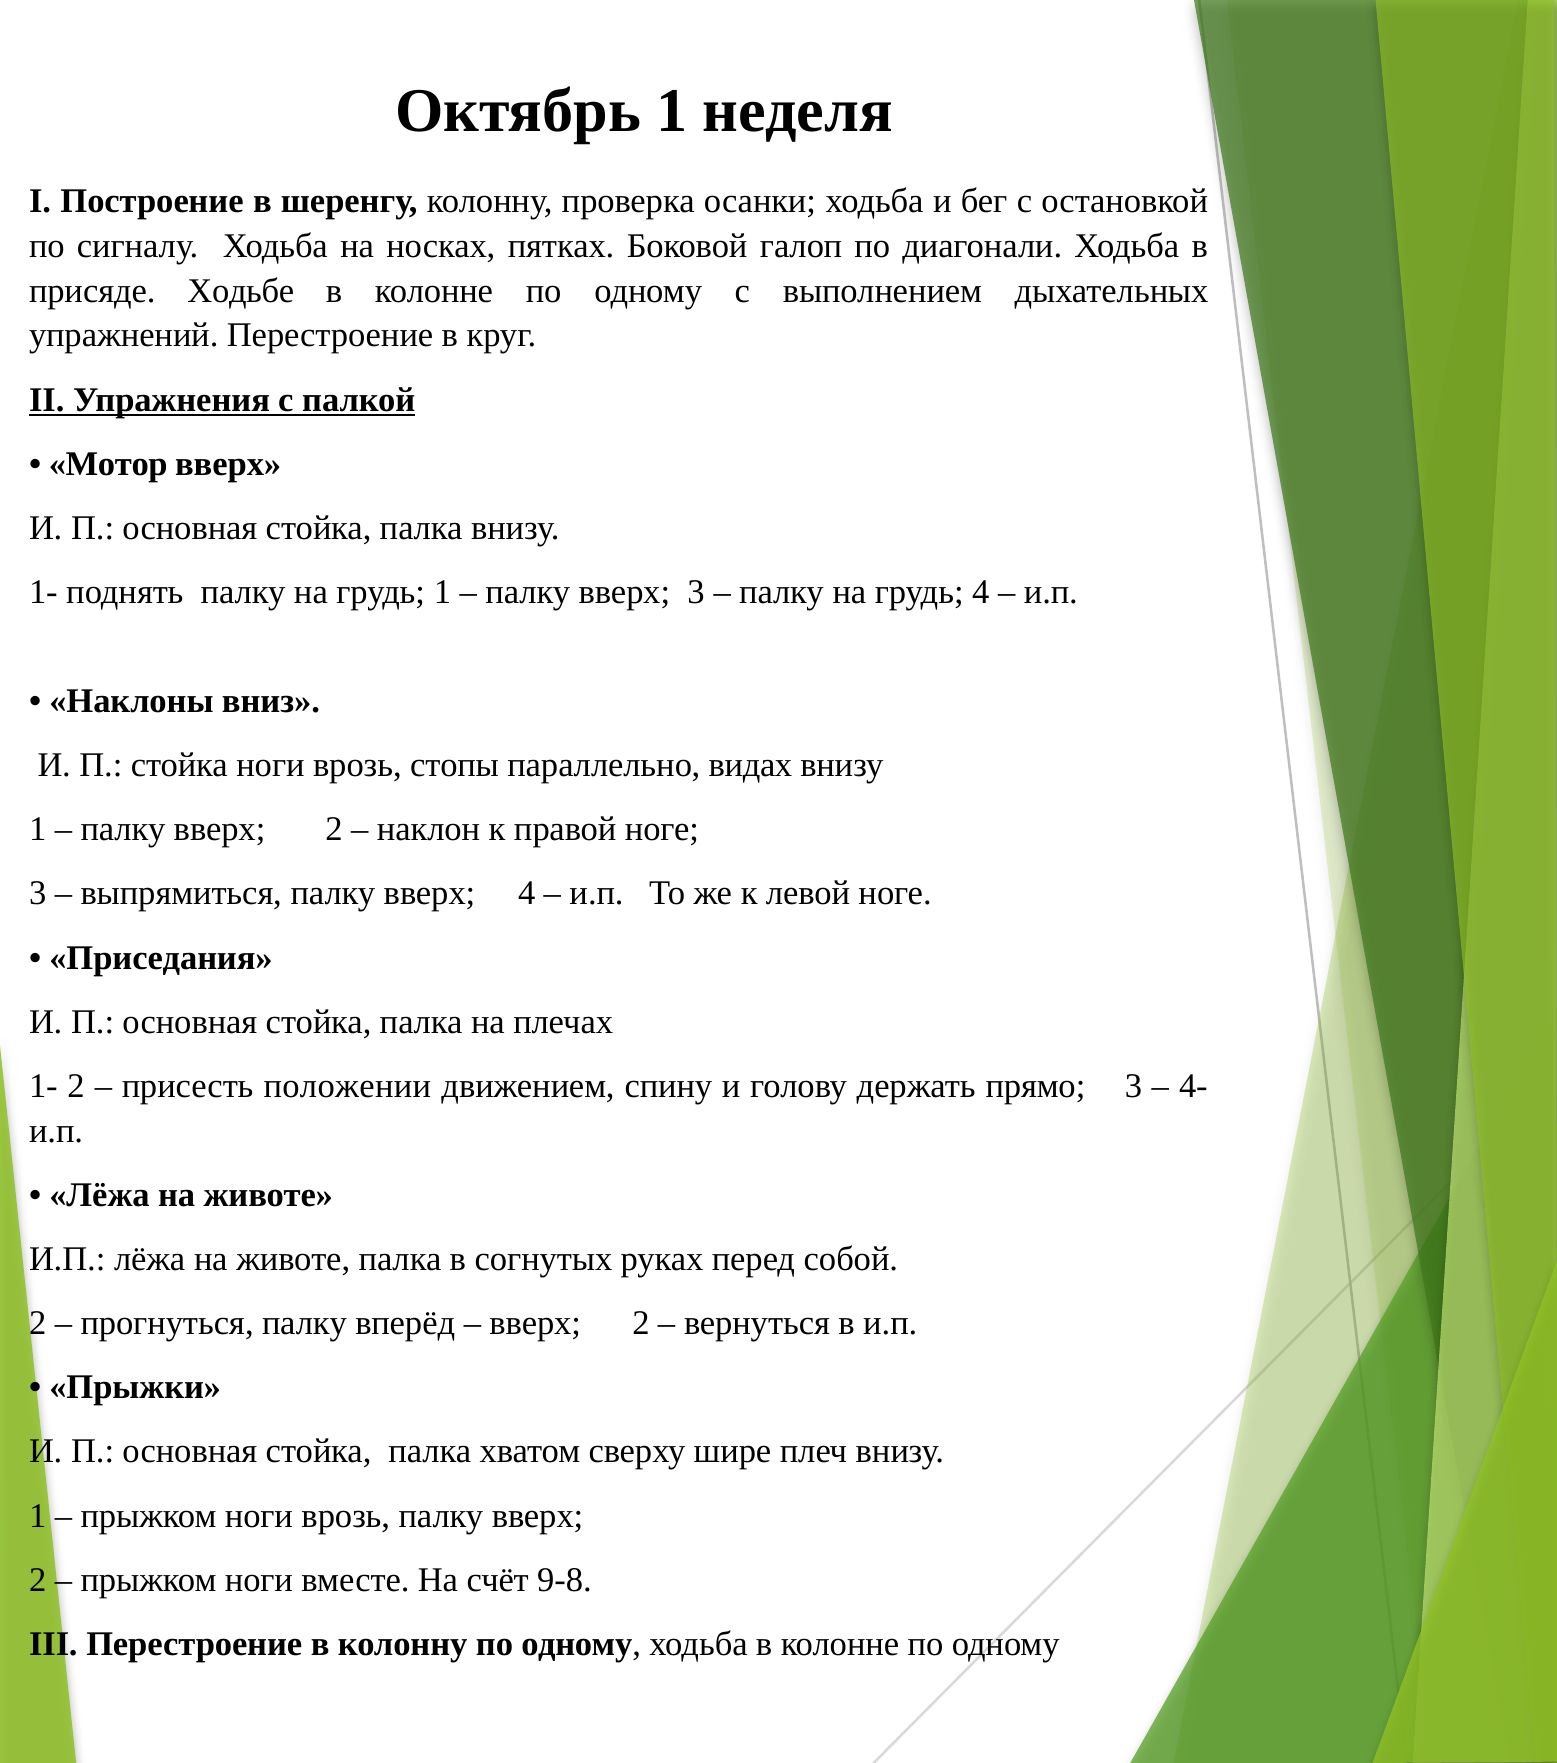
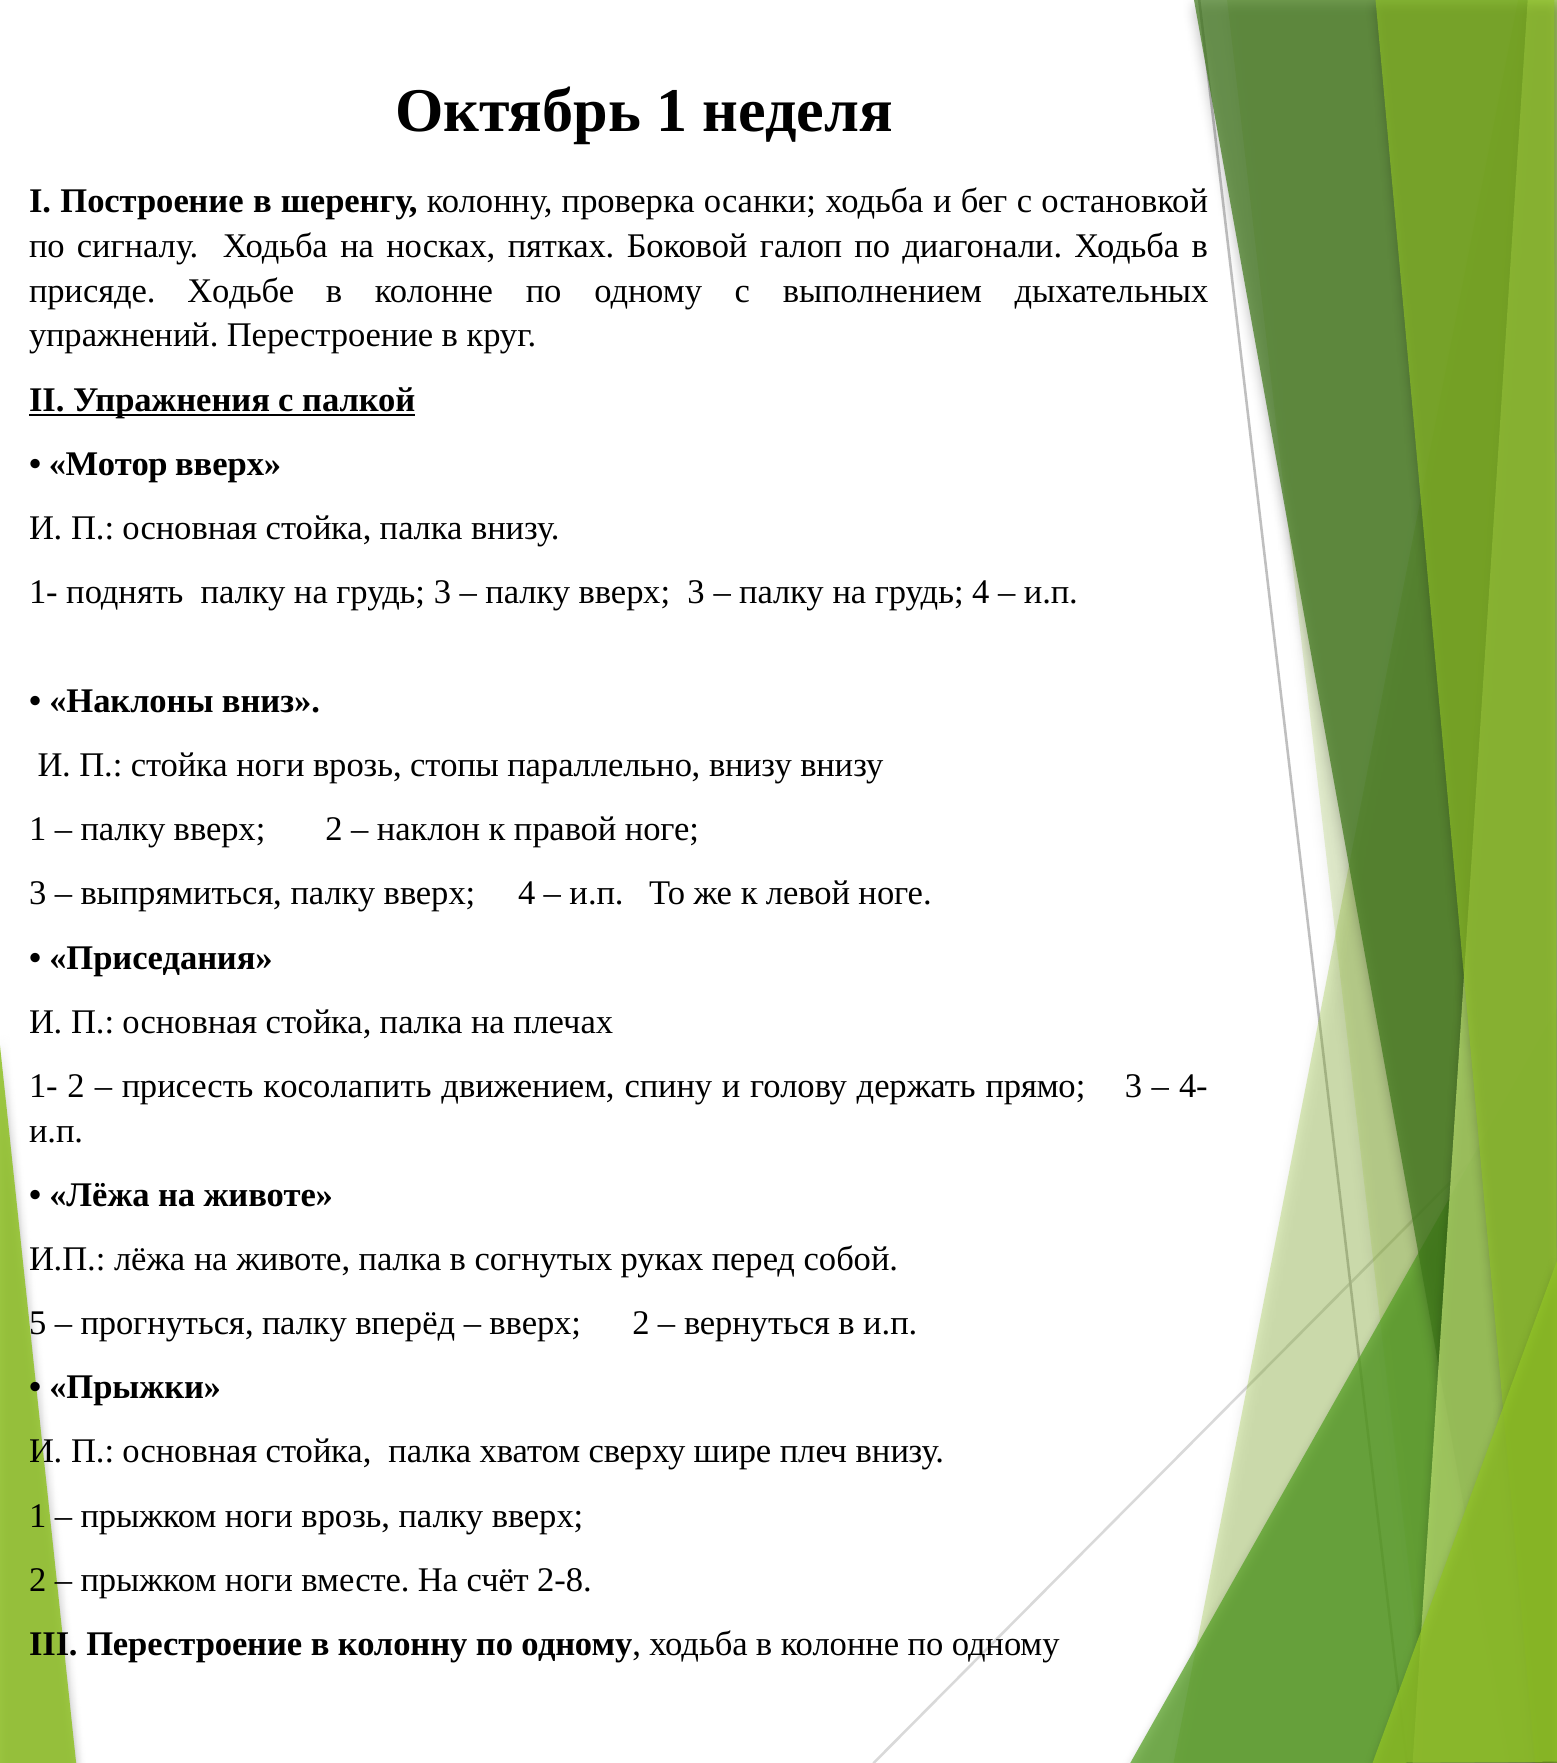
грудь 1: 1 -> 3
параллельно видах: видах -> внизу
положении: положении -> косолапить
2 at (38, 1323): 2 -> 5
9-8: 9-8 -> 2-8
